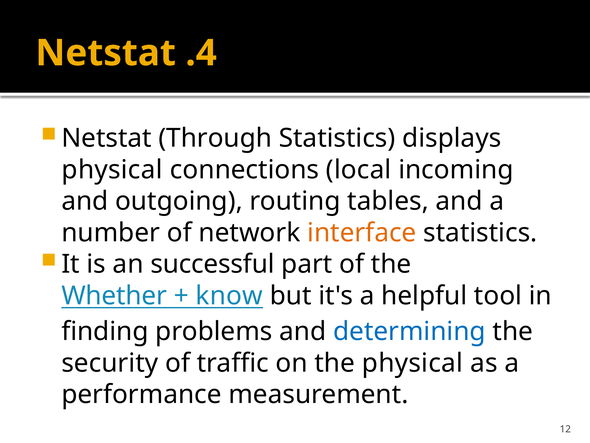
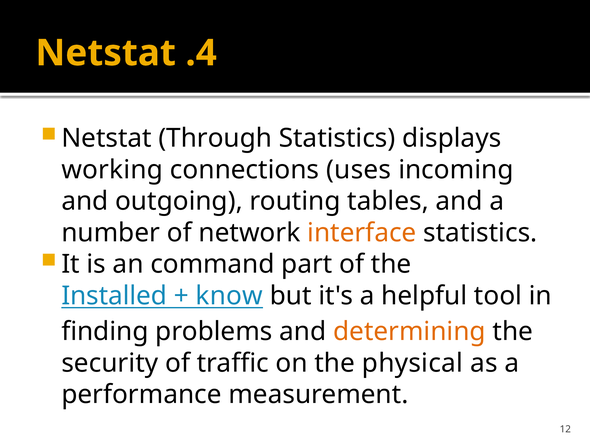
physical at (112, 170): physical -> working
local: local -> uses
successful: successful -> command
Whether: Whether -> Installed
determining colour: blue -> orange
